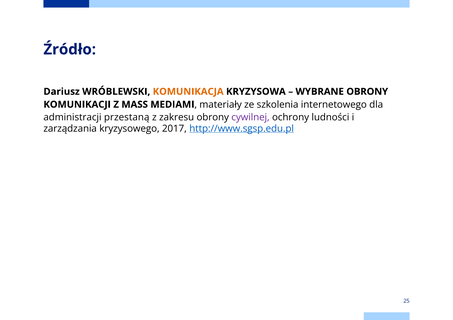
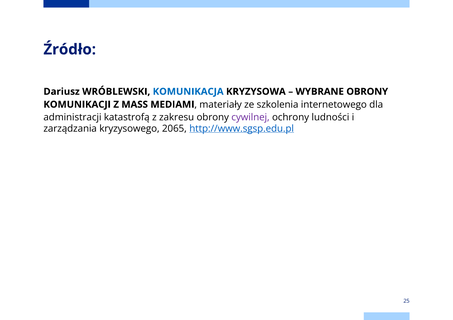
KOMUNIKACJA colour: orange -> blue
przestaną: przestaną -> katastrofą
2017: 2017 -> 2065
